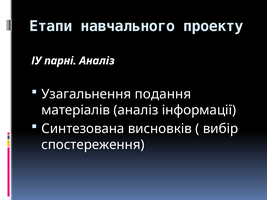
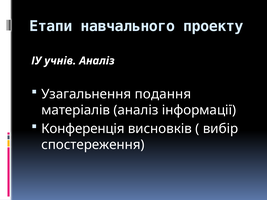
парні: парні -> учнів
Синтезована: Синтезована -> Конференція
